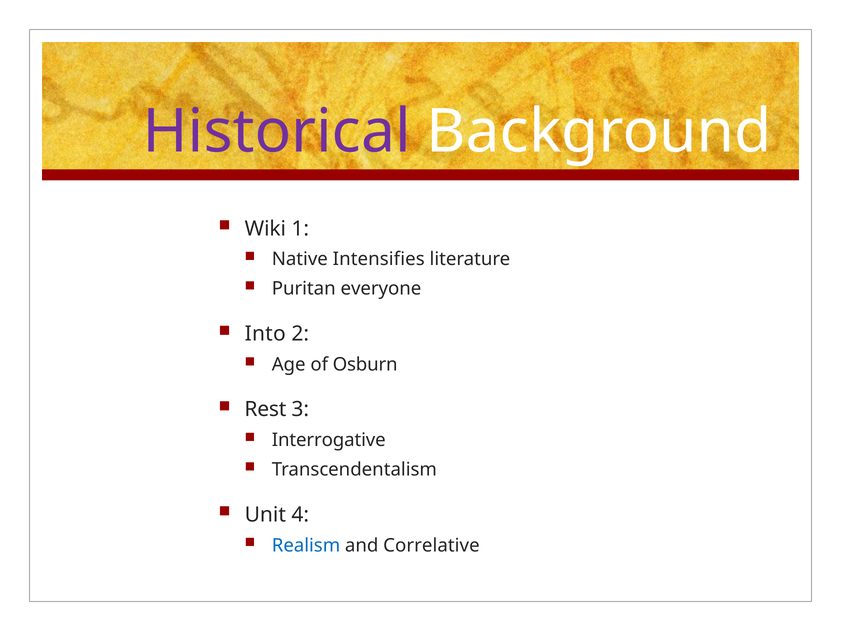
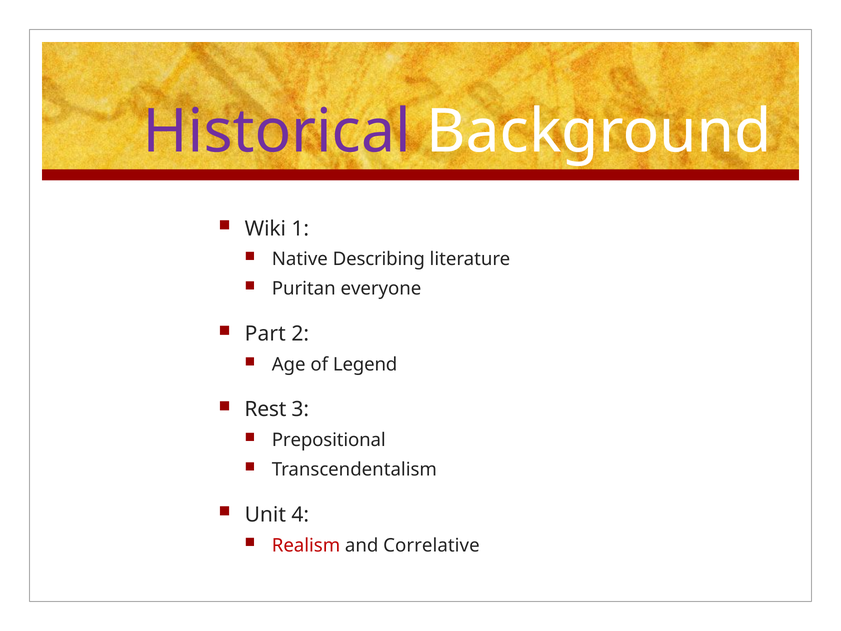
Intensifies: Intensifies -> Describing
Into: Into -> Part
Osburn: Osburn -> Legend
Interrogative: Interrogative -> Prepositional
Realism colour: blue -> red
